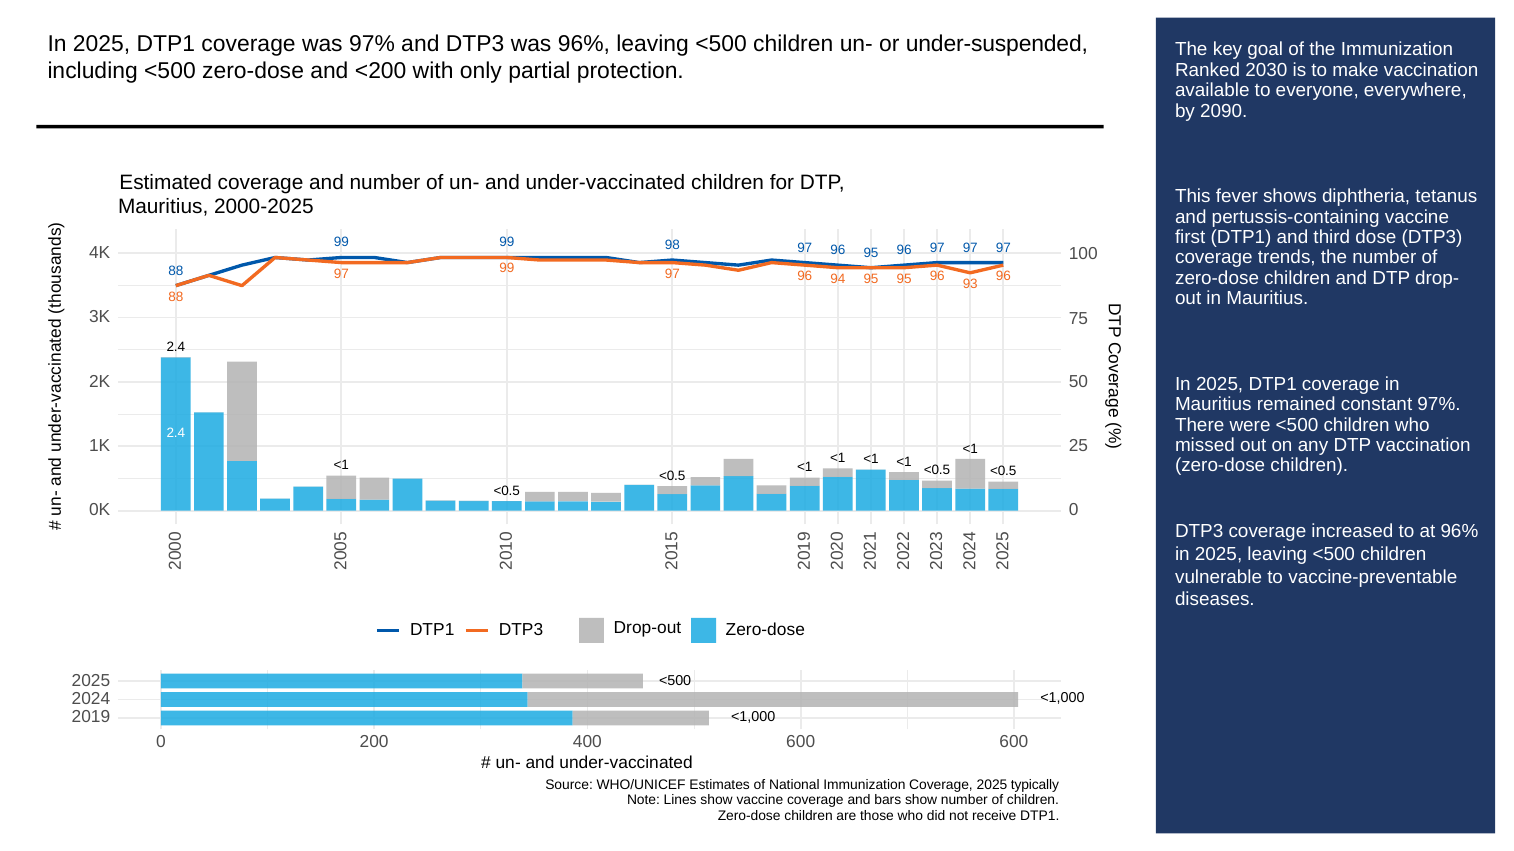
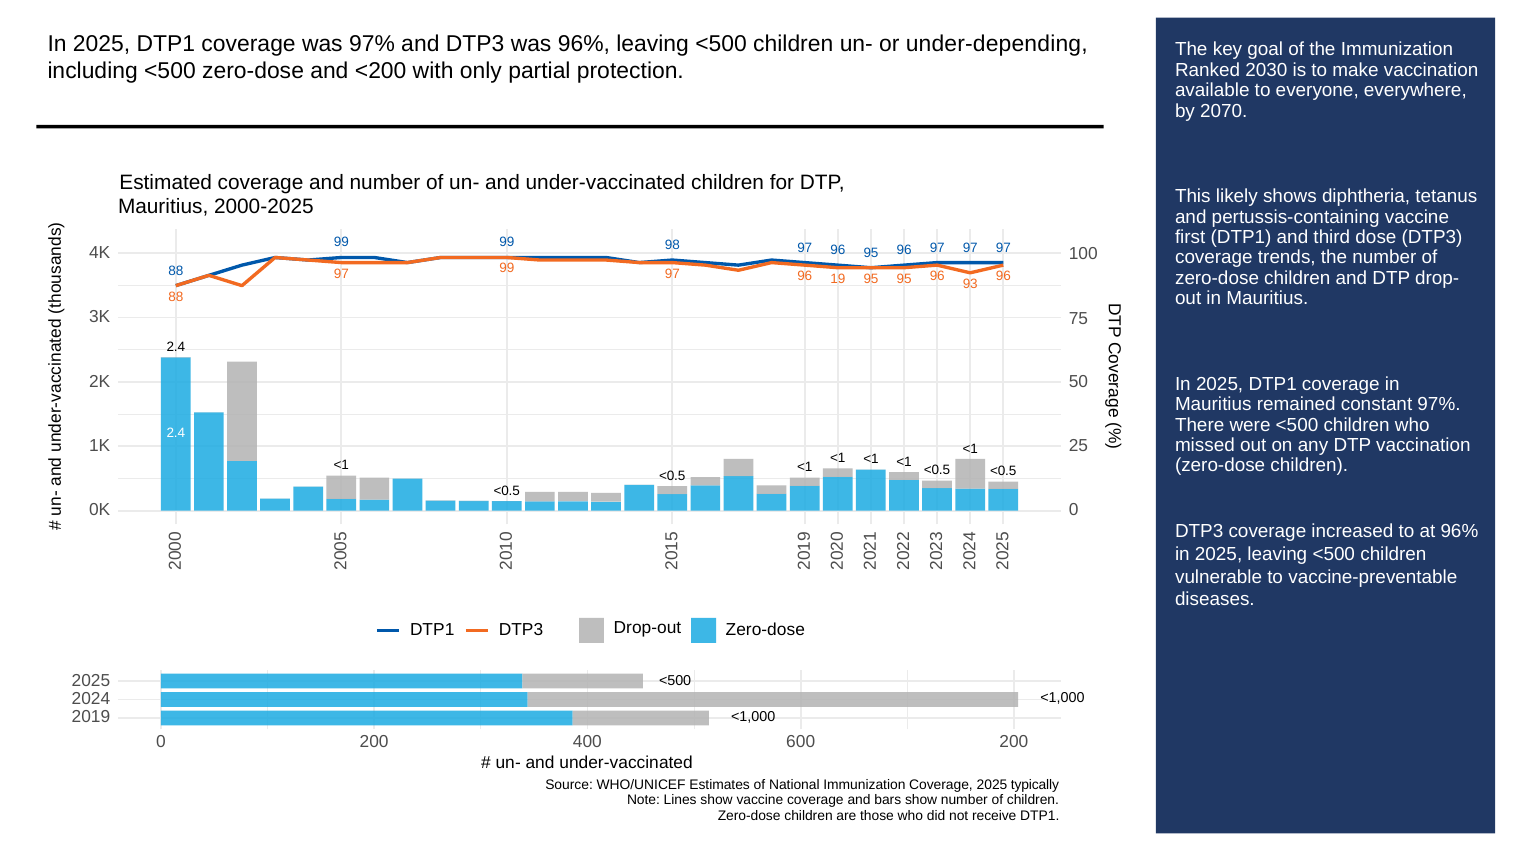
under-suspended: under-suspended -> under-depending
2090: 2090 -> 2070
fever: fever -> likely
94: 94 -> 19
600 600: 600 -> 200
